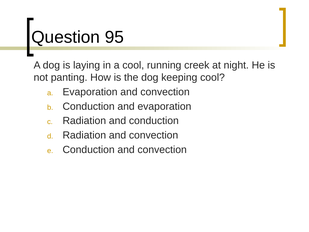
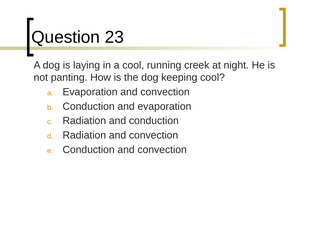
95: 95 -> 23
